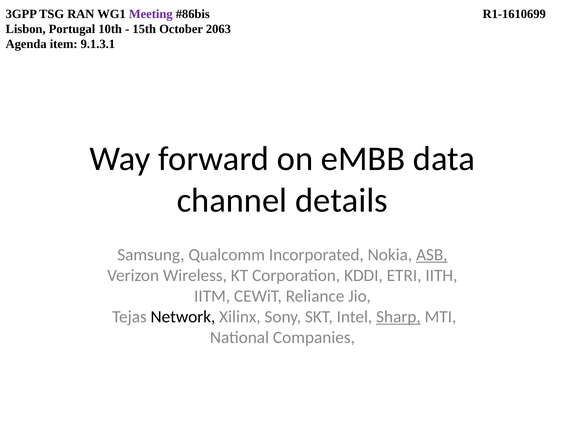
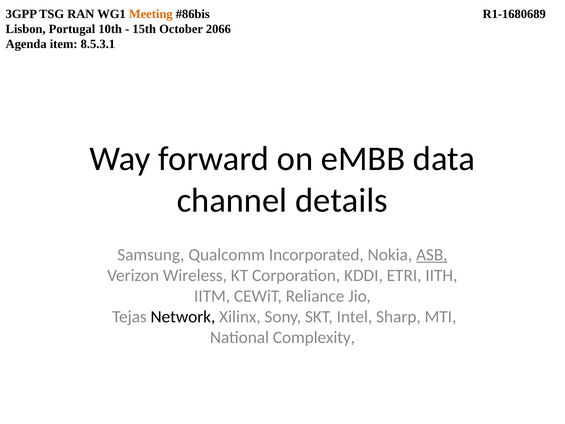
Meeting colour: purple -> orange
R1-1610699: R1-1610699 -> R1-1680689
2063: 2063 -> 2066
9.1.3.1: 9.1.3.1 -> 8.5.3.1
Sharp underline: present -> none
Companies: Companies -> Complexity
